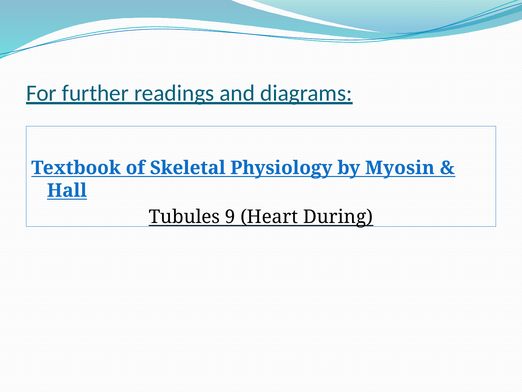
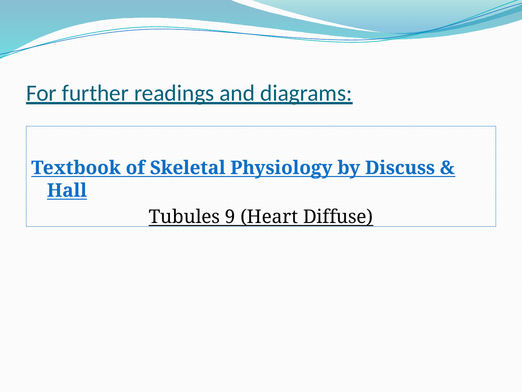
Myosin: Myosin -> Discuss
During: During -> Diffuse
